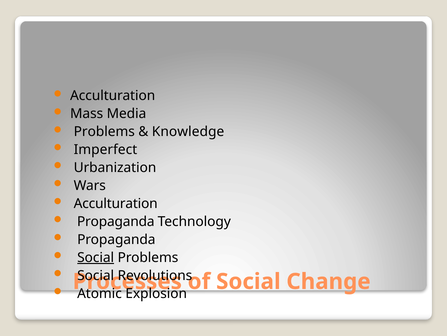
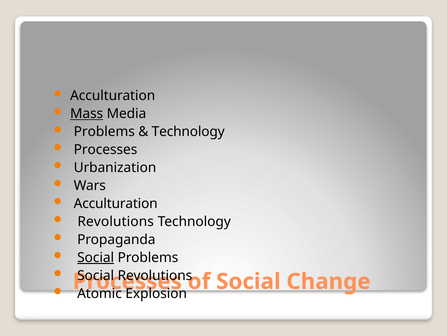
Mass underline: none -> present
Knowledge at (188, 131): Knowledge -> Technology
Imperfect at (105, 149): Imperfect -> Processes
Propaganda at (116, 221): Propaganda -> Revolutions
